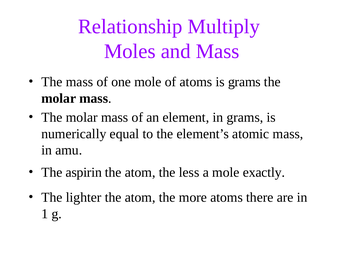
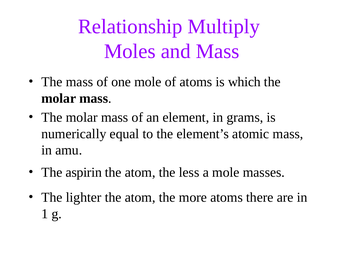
is grams: grams -> which
exactly: exactly -> masses
